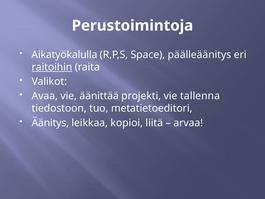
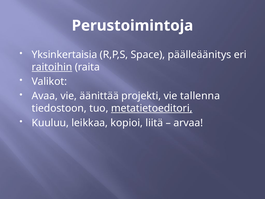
Aikatyökalulla: Aikatyökalulla -> Yksinkertaisia
metatietoeditori underline: none -> present
Äänitys: Äänitys -> Kuuluu
